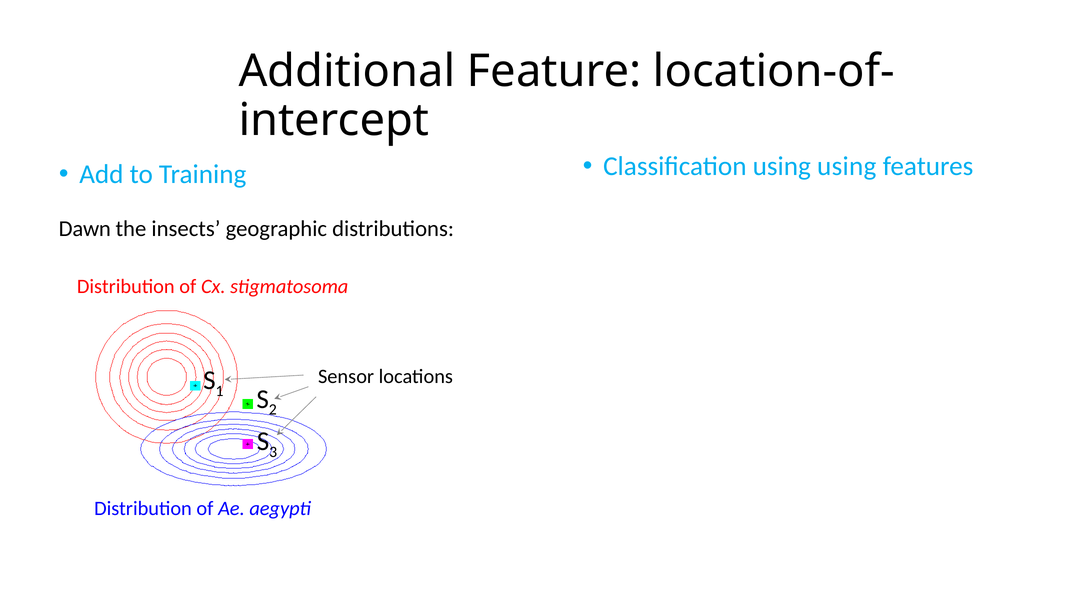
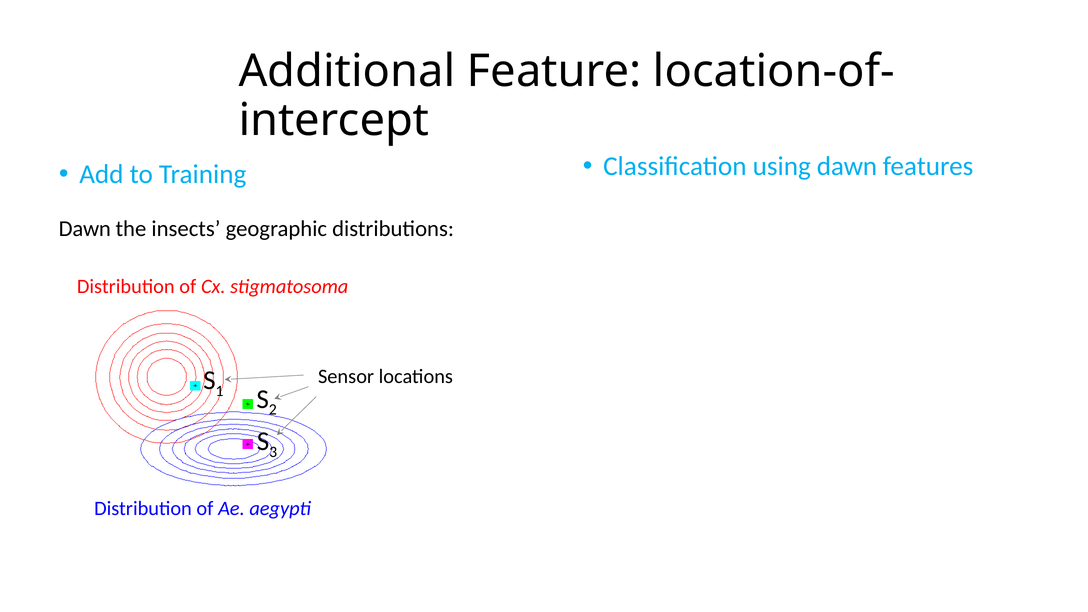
using using: using -> dawn
